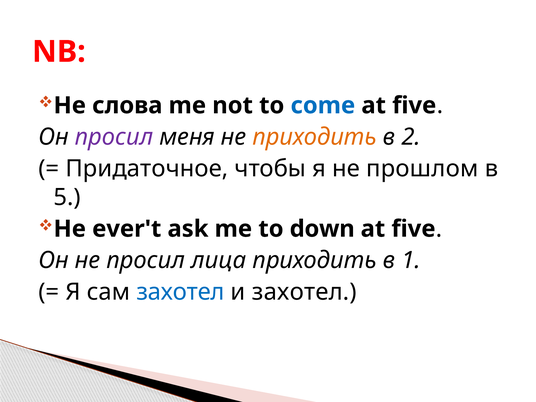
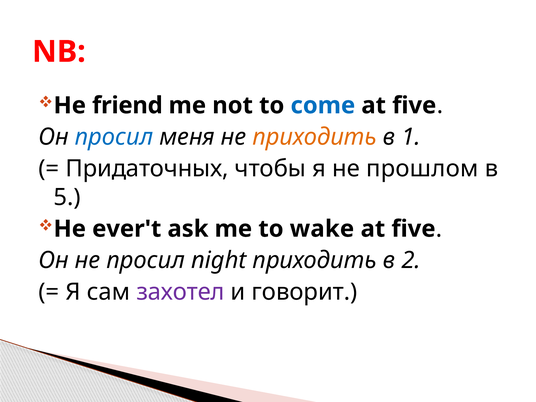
слова: слова -> friend
просил at (114, 137) colour: purple -> blue
2: 2 -> 1
Придаточное: Придаточное -> Придаточных
down: down -> wake
лица: лица -> night
1: 1 -> 2
захотел at (180, 292) colour: blue -> purple
и захотел: захотел -> говорит
